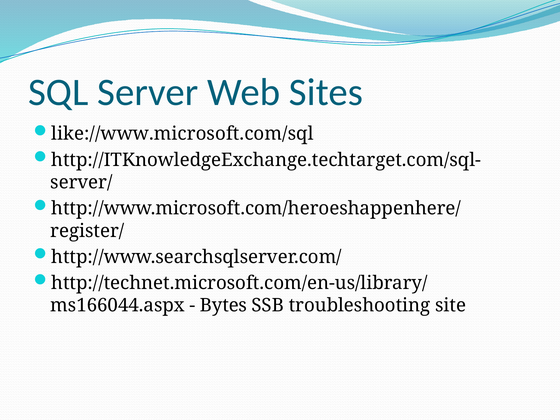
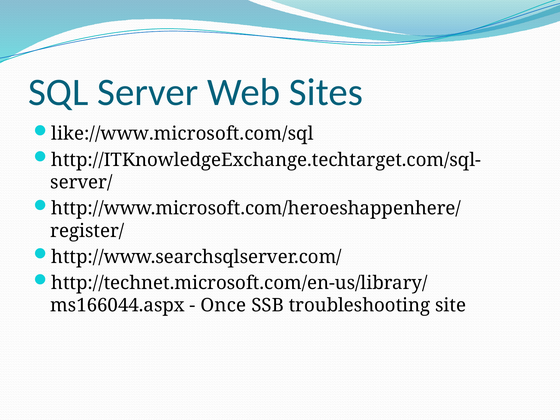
Bytes: Bytes -> Once
